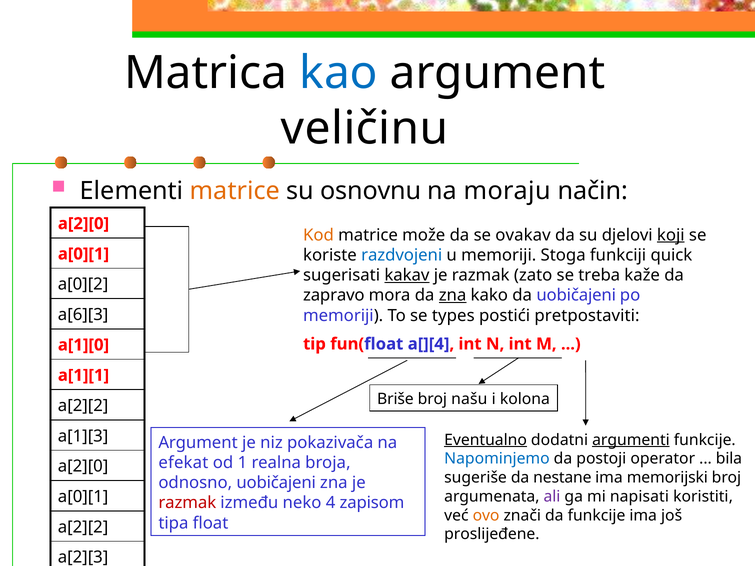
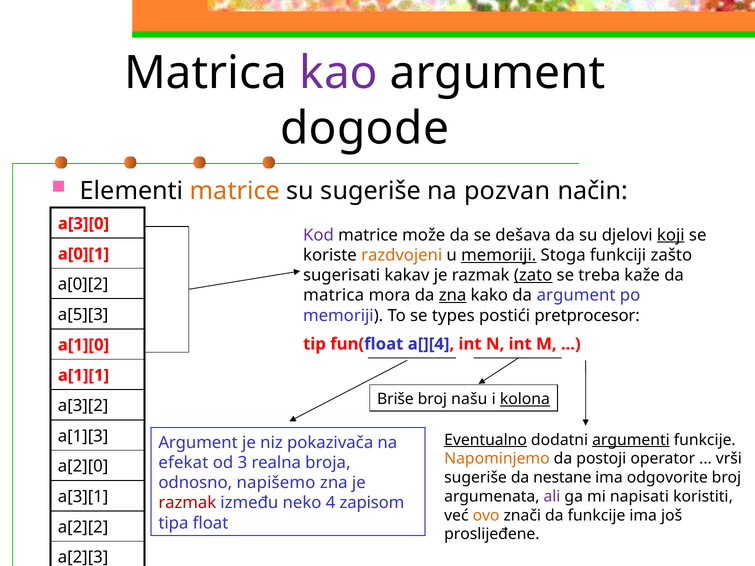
kao colour: blue -> purple
veličinu: veličinu -> dogode
su osnovnu: osnovnu -> sugeriše
moraju: moraju -> pozvan
a[2][0 at (83, 224): a[2][0 -> a[3][0
Kod colour: orange -> purple
ovakav: ovakav -> dešava
razdvojeni colour: blue -> orange
memoriji at (499, 255) underline: none -> present
quick: quick -> zašto
kakav underline: present -> none
zato underline: none -> present
zapravo at (334, 295): zapravo -> matrica
da uobičajeni: uobičajeni -> argument
a[6][3: a[6][3 -> a[5][3
pretpostaviti: pretpostaviti -> pretprocesor
kolona underline: none -> present
a[2][2 at (83, 406): a[2][2 -> a[3][2
Napominjemo colour: blue -> orange
bila: bila -> vrši
1: 1 -> 3
memorijski: memorijski -> odgovorite
odnosno uobičajeni: uobičajeni -> napišemo
a[0][1 at (83, 497): a[0][1 -> a[3][1
